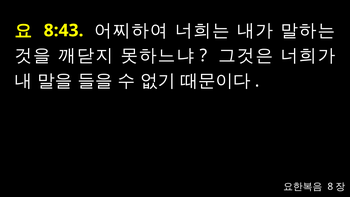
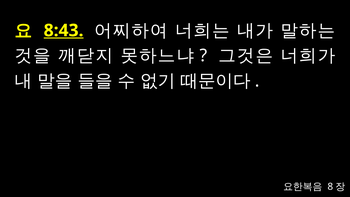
8:43 underline: none -> present
